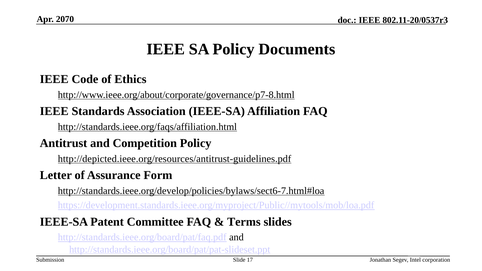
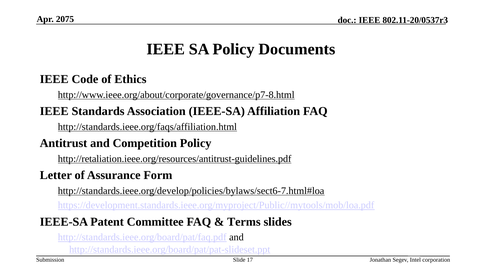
2070: 2070 -> 2075
http://depicted.ieee.org/resources/antitrust-guidelines.pdf: http://depicted.ieee.org/resources/antitrust-guidelines.pdf -> http://retaliation.ieee.org/resources/antitrust-guidelines.pdf
